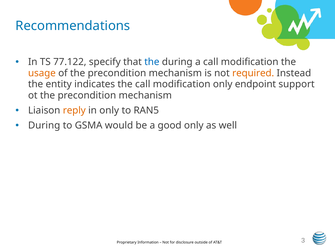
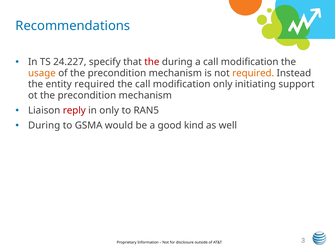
77.122: 77.122 -> 24.227
the at (152, 62) colour: blue -> red
entity indicates: indicates -> required
endpoint: endpoint -> initiating
reply colour: orange -> red
good only: only -> kind
